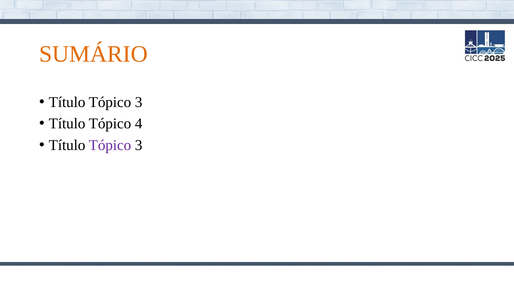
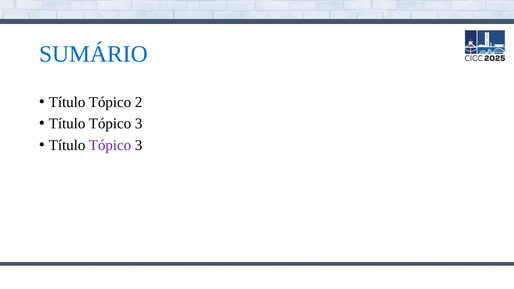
SUMÁRIO colour: orange -> blue
3 at (139, 102): 3 -> 2
4 at (139, 124): 4 -> 3
